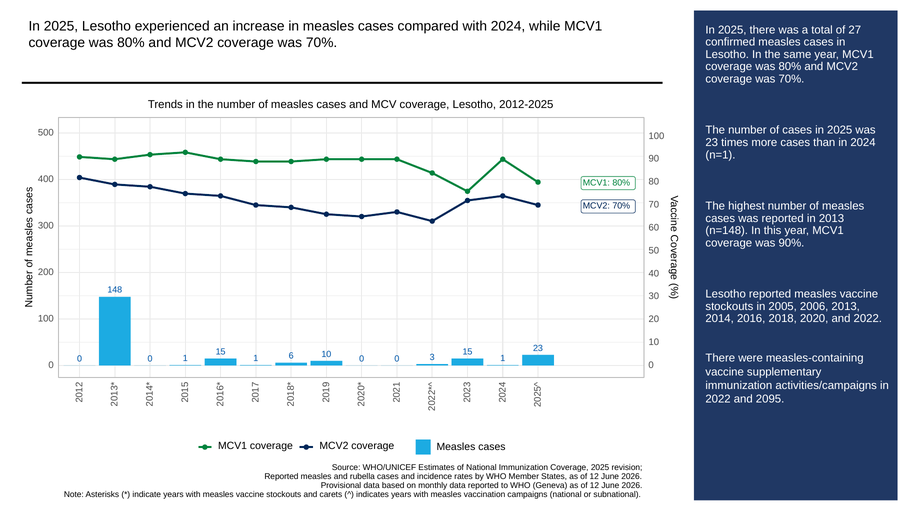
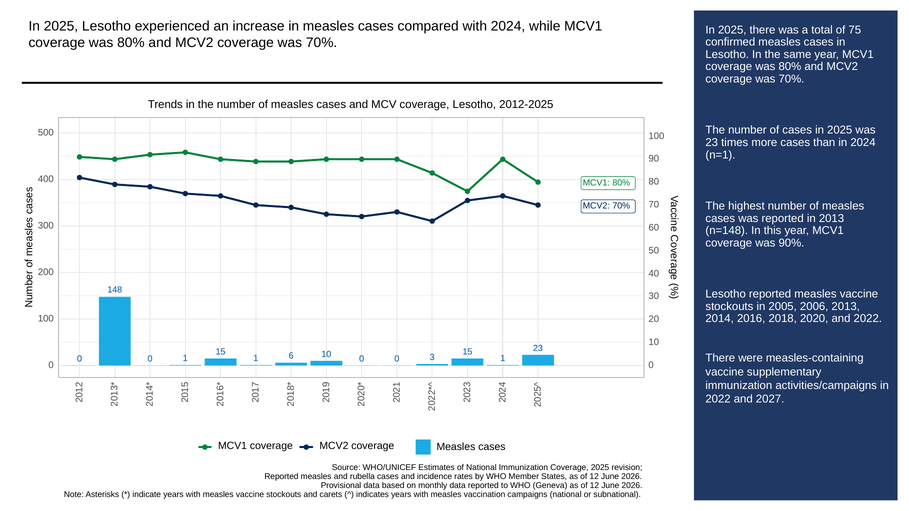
27: 27 -> 75
2095: 2095 -> 2027
